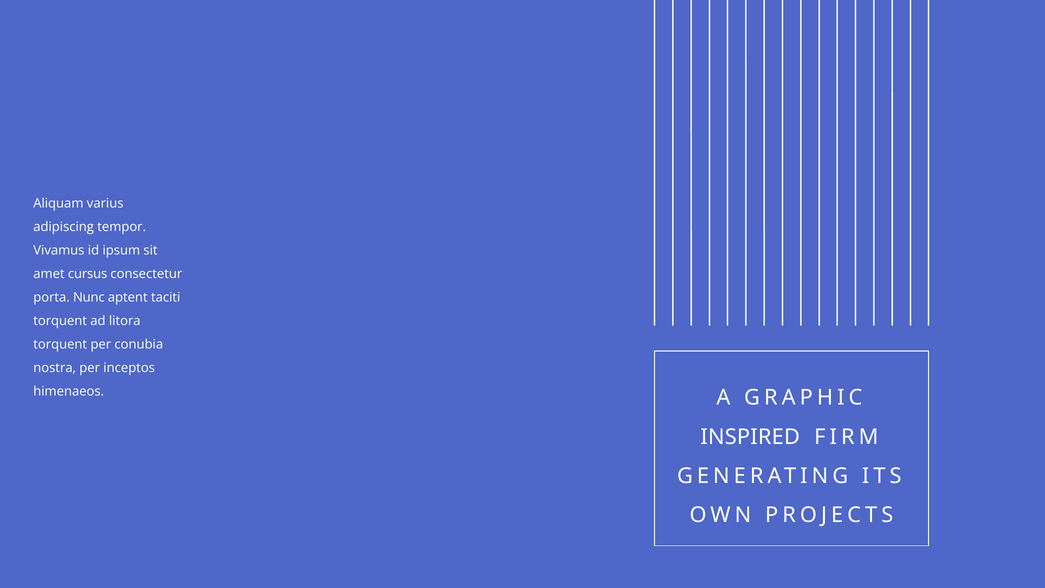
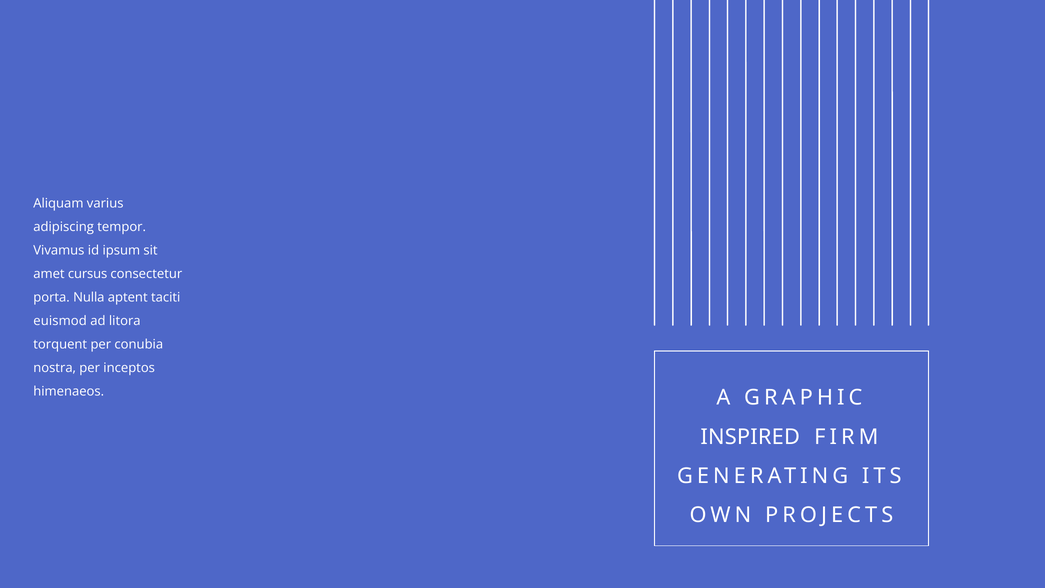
Nunc: Nunc -> Nulla
torquent at (60, 321): torquent -> euismod
